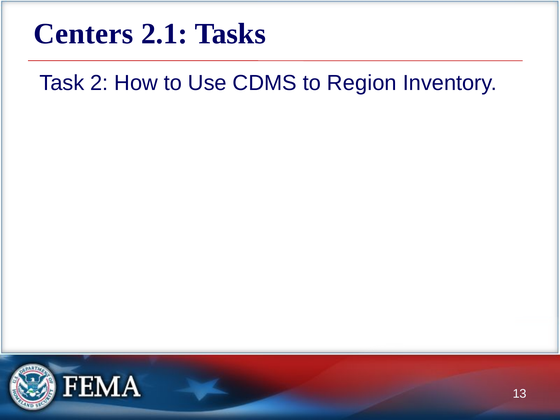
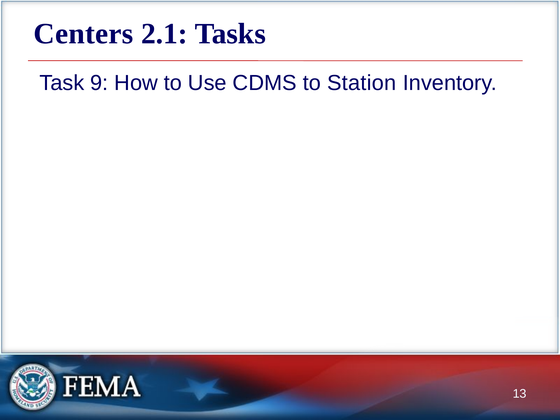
2: 2 -> 9
Region: Region -> Station
